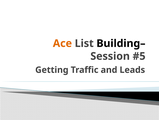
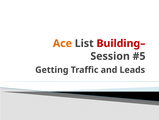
Building– colour: black -> red
